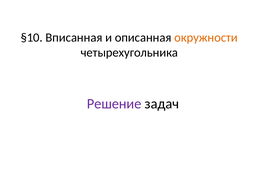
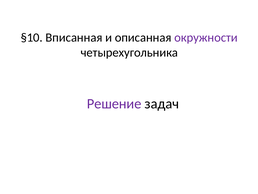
окружности colour: orange -> purple
